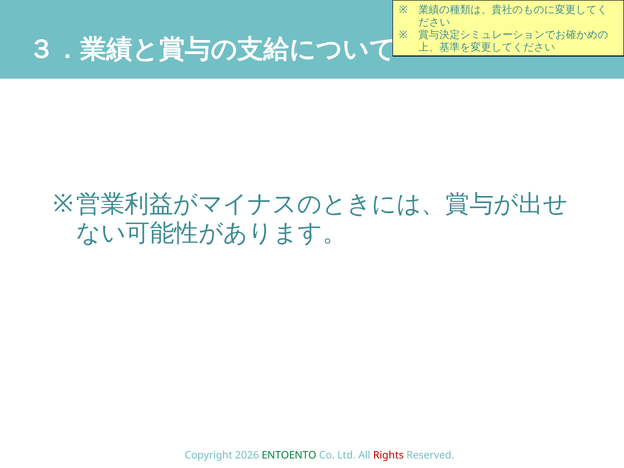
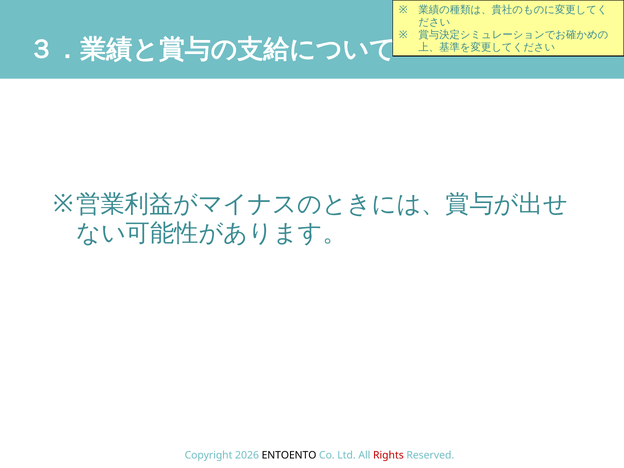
ENTOENTO colour: green -> black
